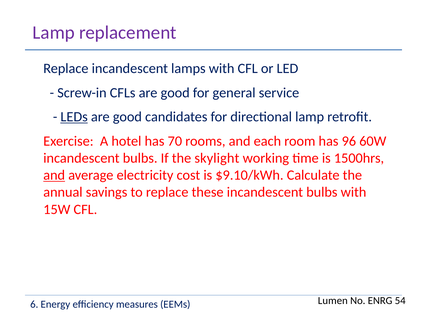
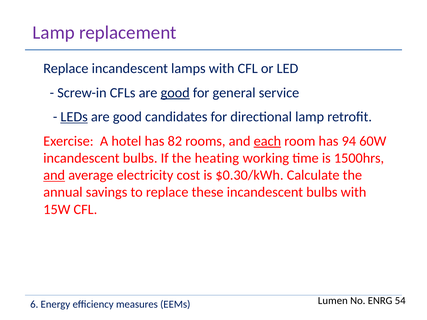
good at (175, 93) underline: none -> present
70: 70 -> 82
each underline: none -> present
96: 96 -> 94
skylight: skylight -> heating
$9.10/kWh: $9.10/kWh -> $0.30/kWh
